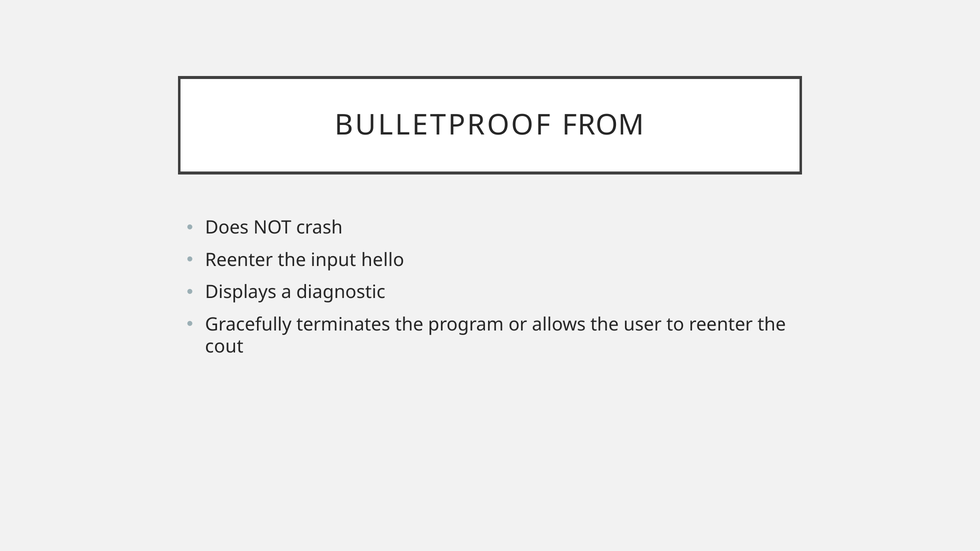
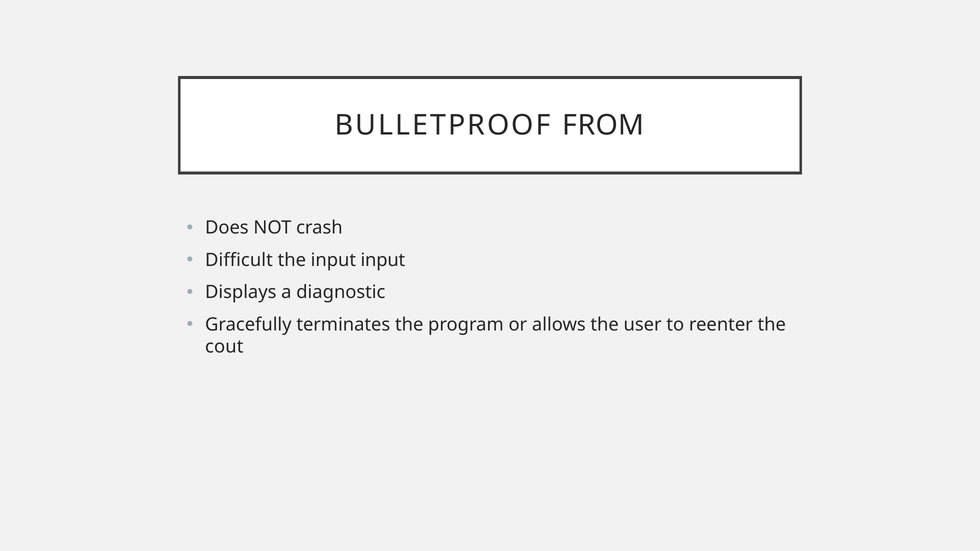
Reenter at (239, 260): Reenter -> Difficult
input hello: hello -> input
